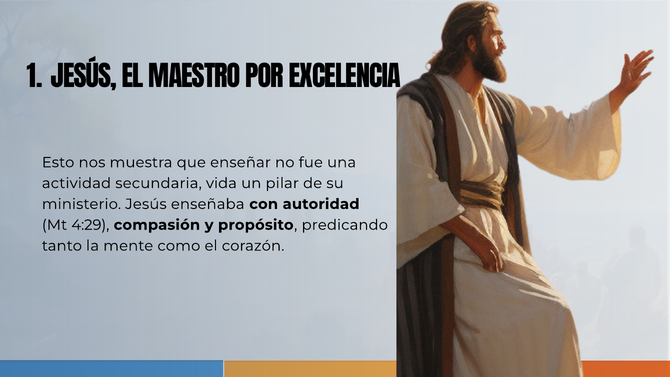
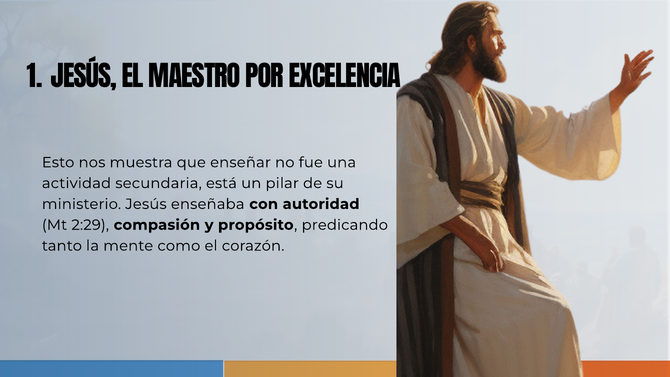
vida: vida -> está
4:29: 4:29 -> 2:29
